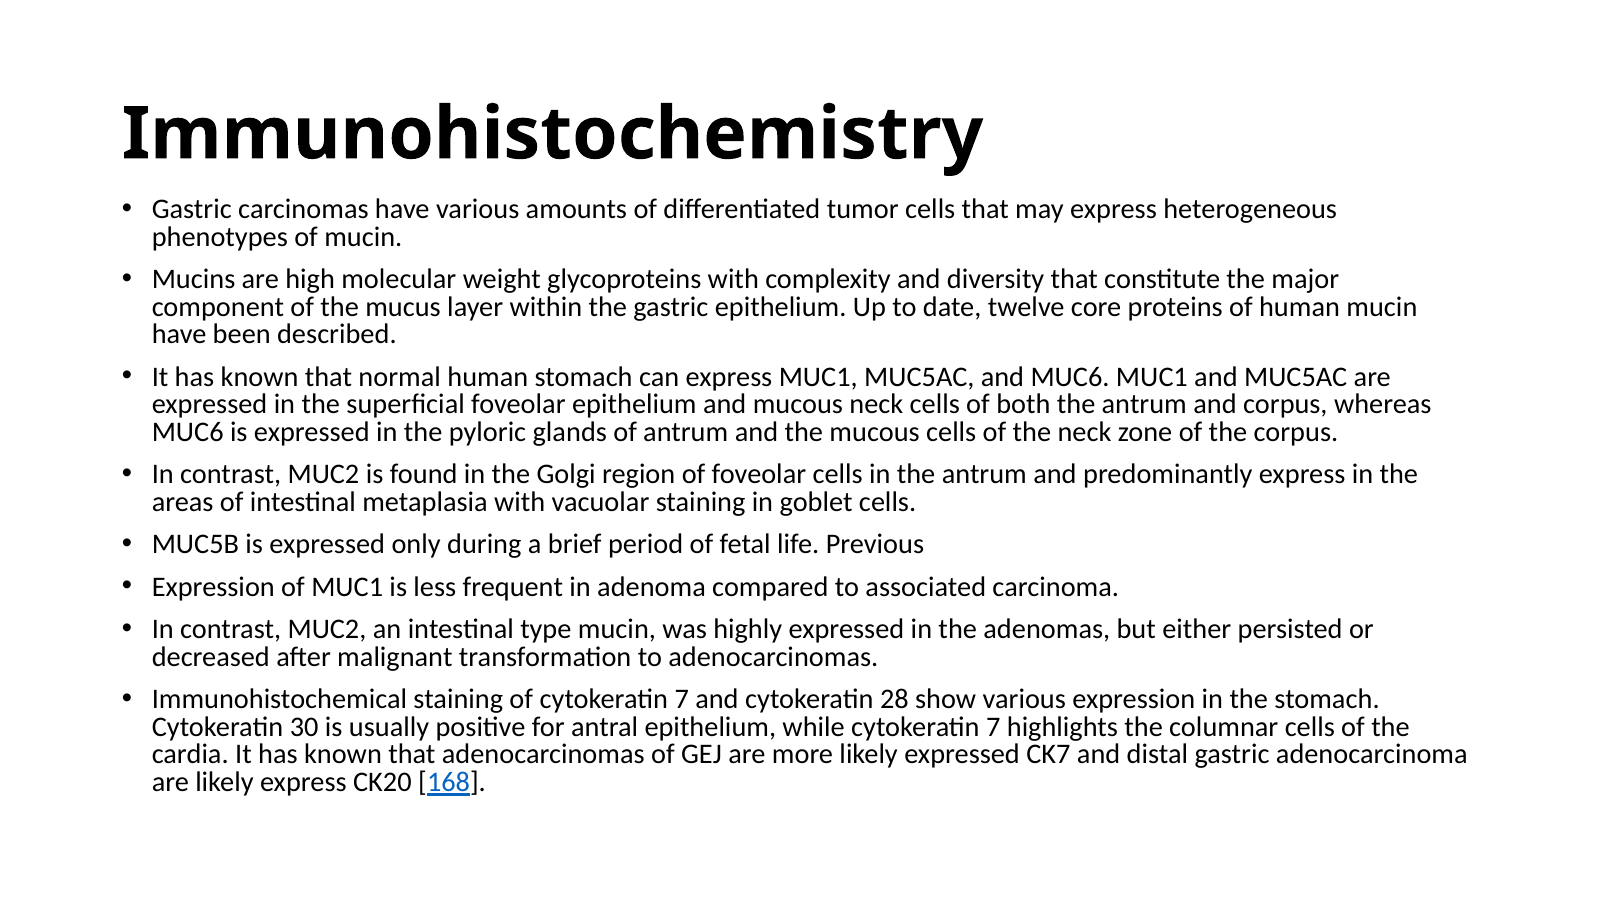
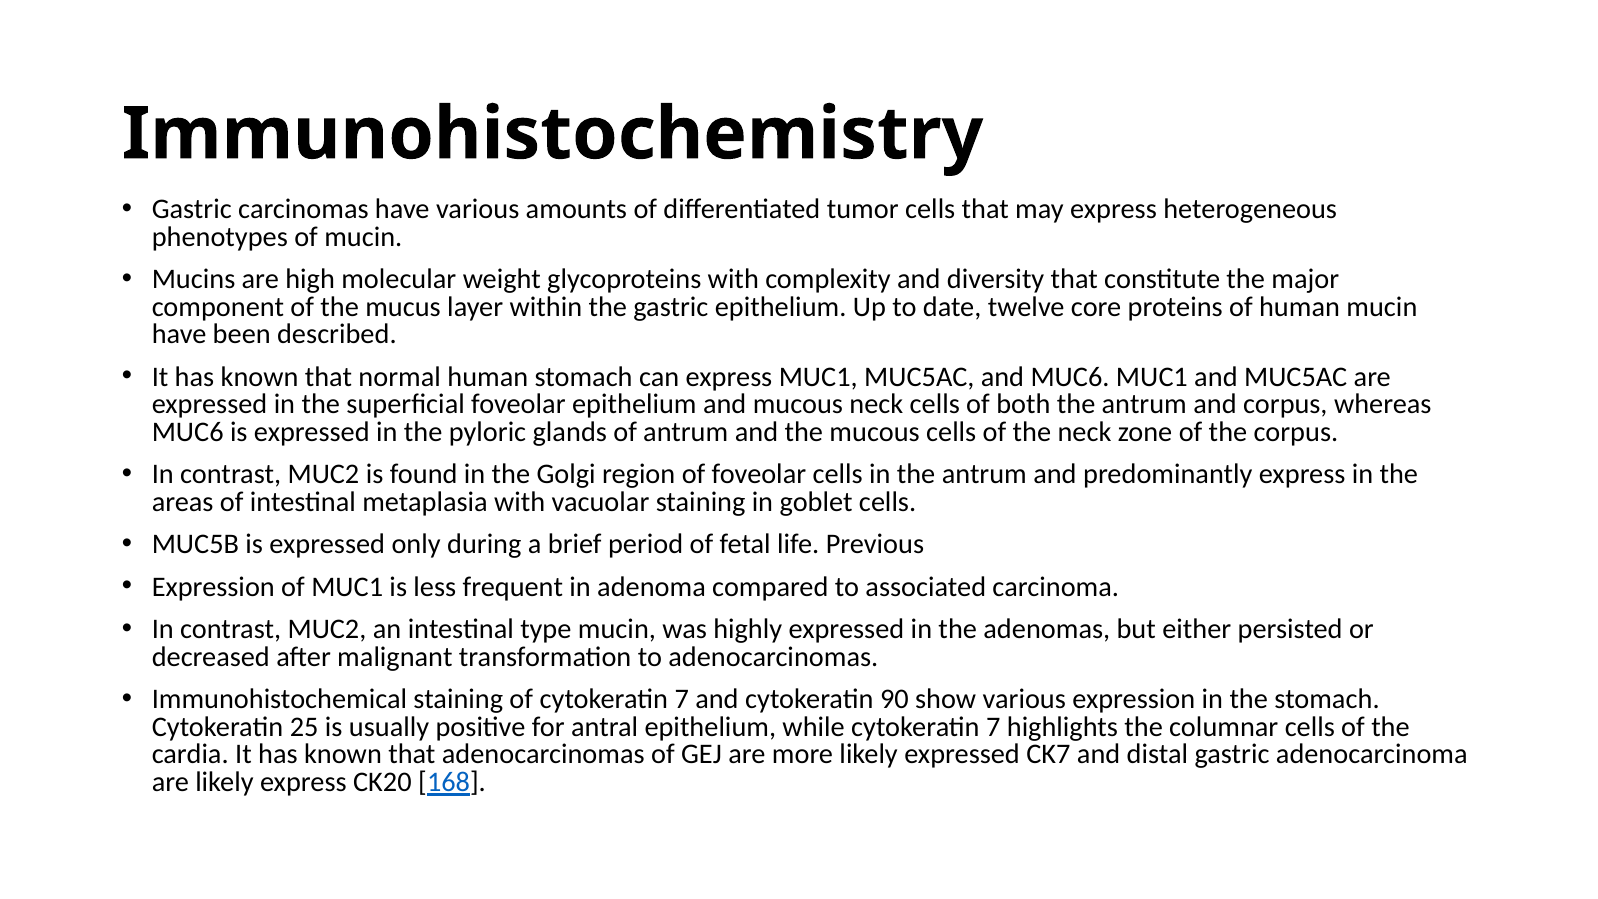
28: 28 -> 90
30: 30 -> 25
